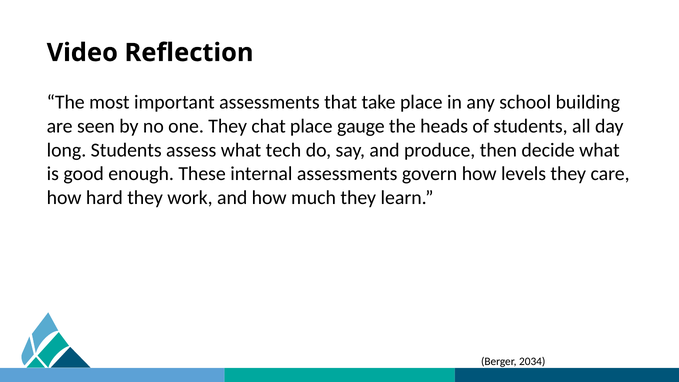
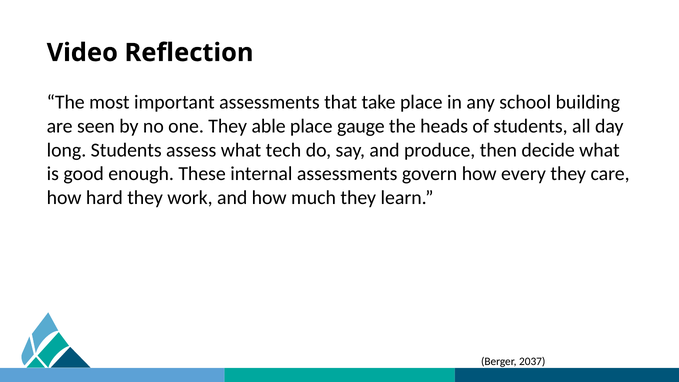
chat: chat -> able
levels: levels -> every
2034: 2034 -> 2037
